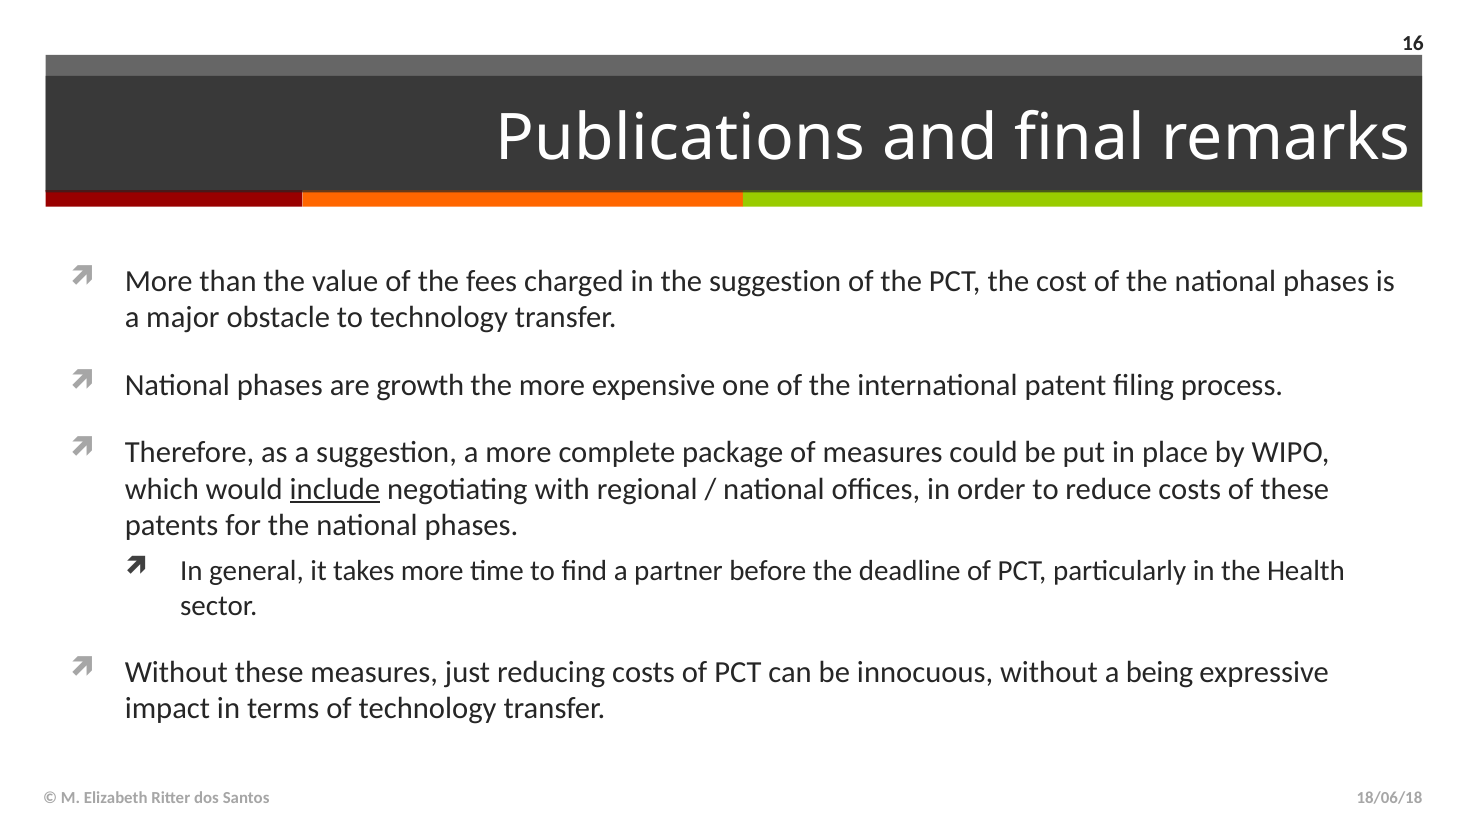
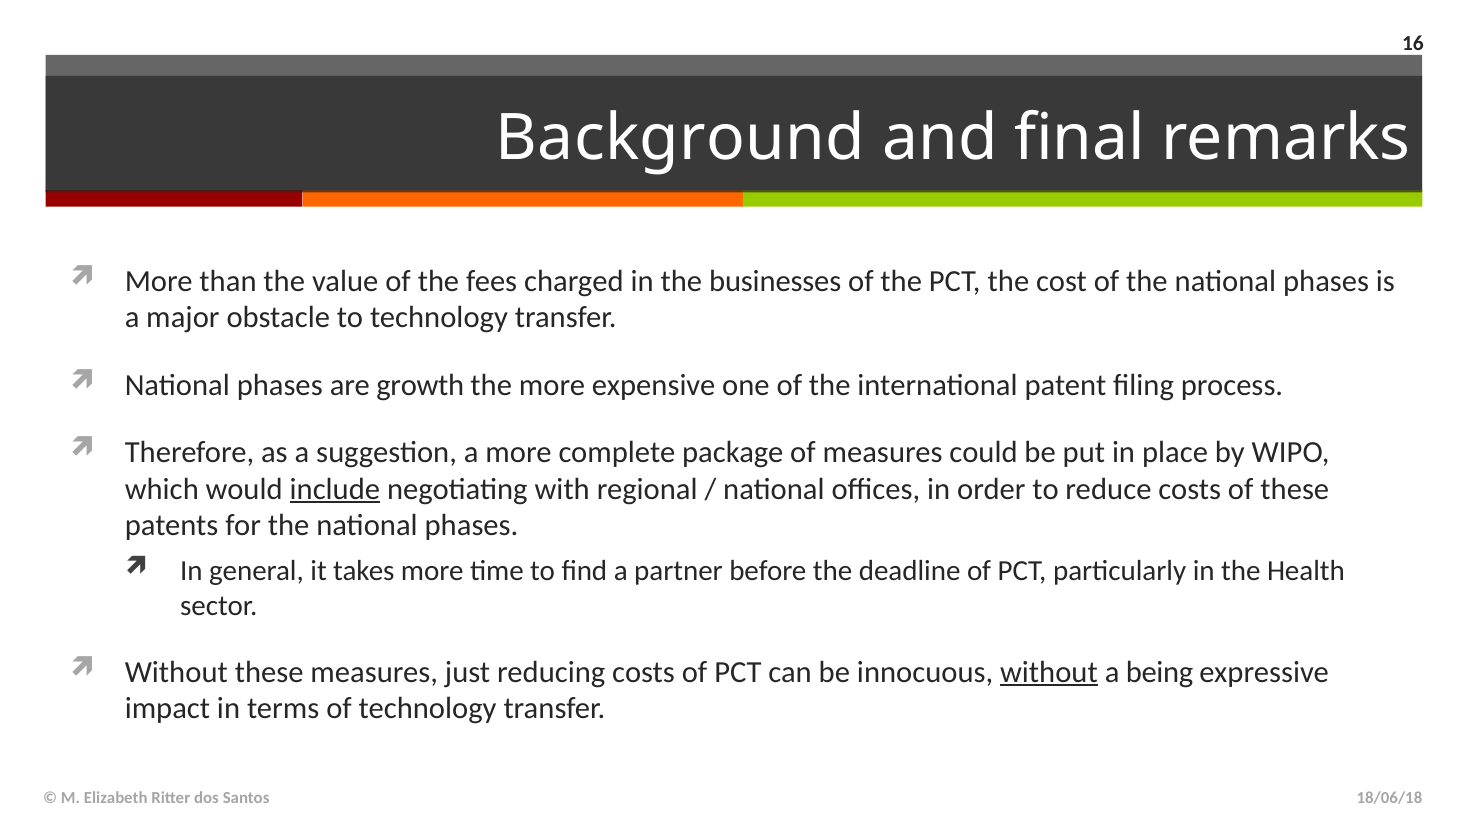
Publications: Publications -> Background
the suggestion: suggestion -> businesses
without at (1049, 672) underline: none -> present
